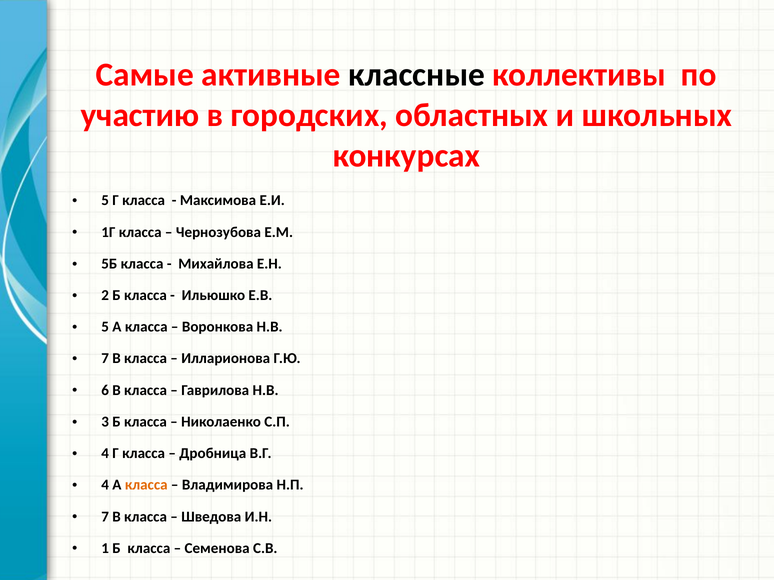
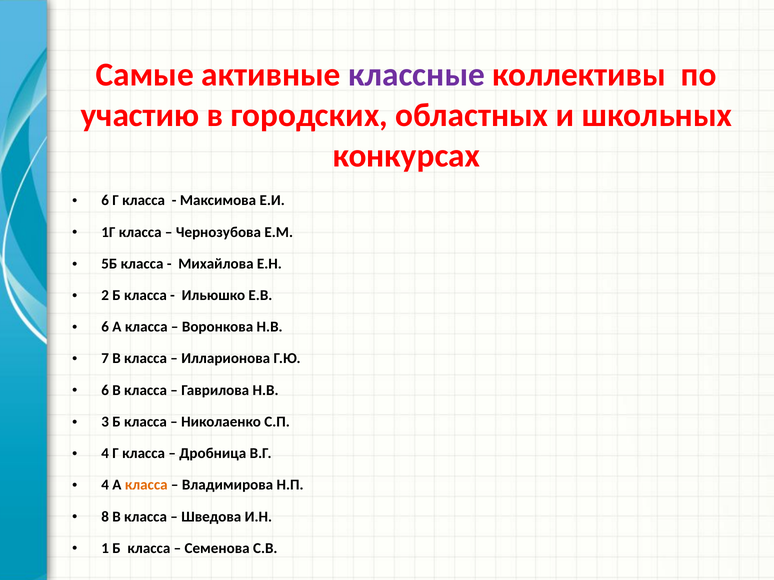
классные colour: black -> purple
5 at (105, 201): 5 -> 6
5 at (105, 327): 5 -> 6
7 at (105, 517): 7 -> 8
